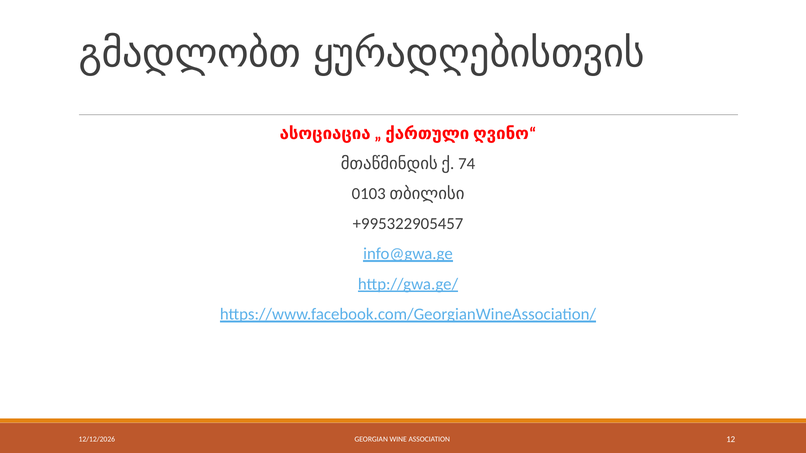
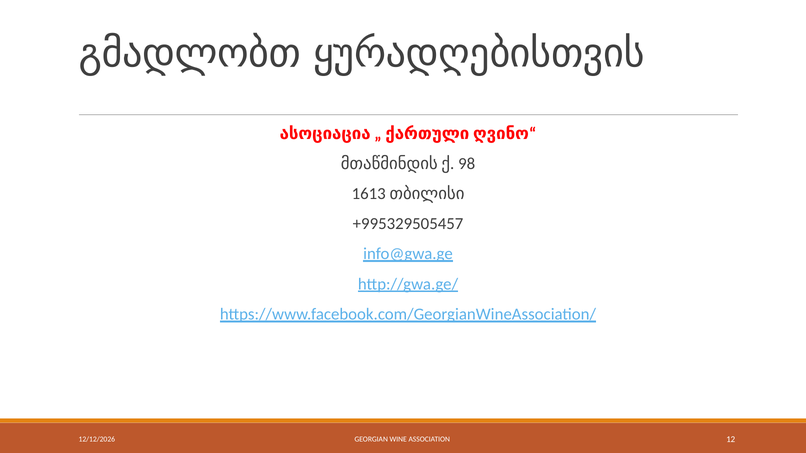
74: 74 -> 98
0103: 0103 -> 1613
+995322905457: +995322905457 -> +995329505457
